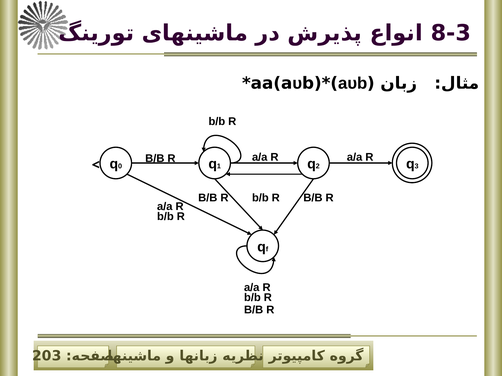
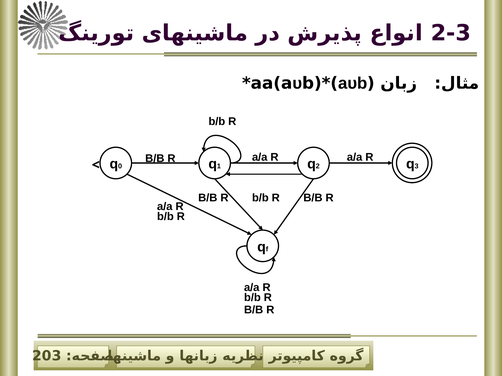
8-3: 8-3 -> 2-3
